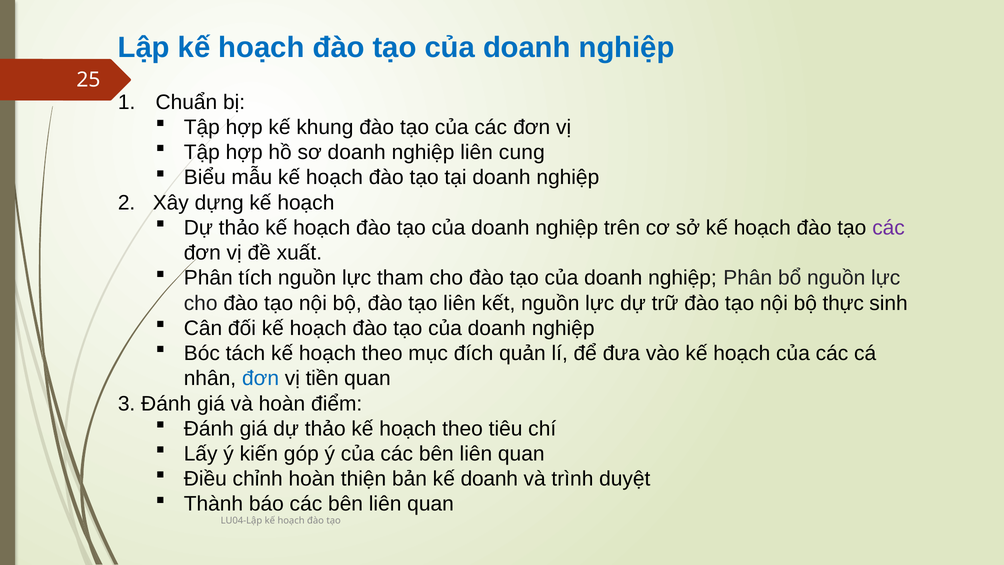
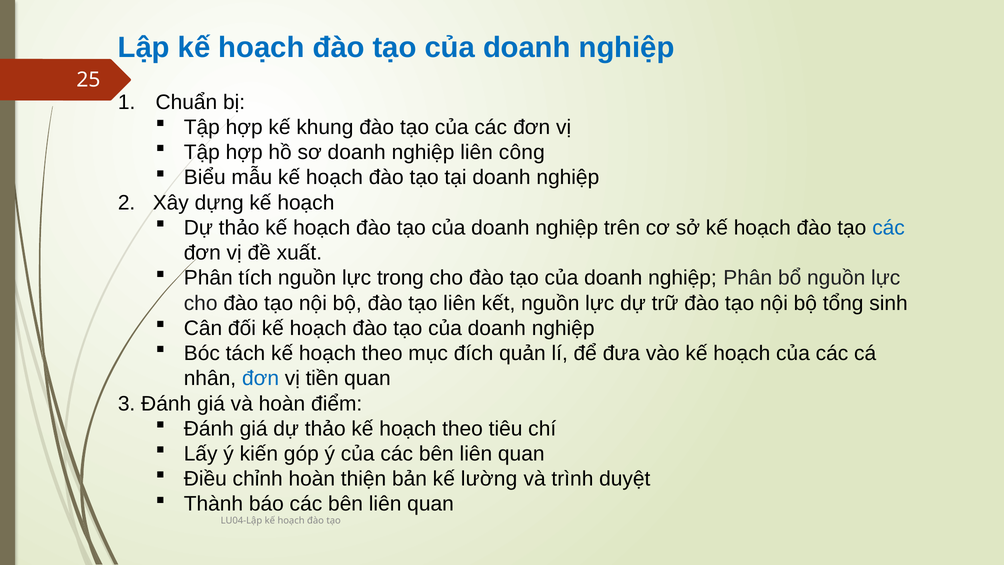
cung: cung -> công
các at (889, 228) colour: purple -> blue
tham: tham -> trong
thực: thực -> tổng
kế doanh: doanh -> lường
